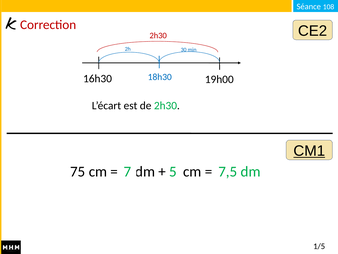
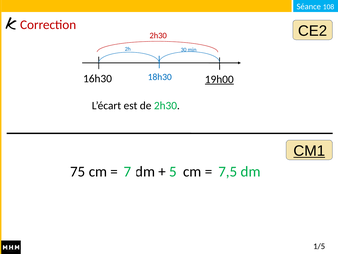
19h00 underline: none -> present
